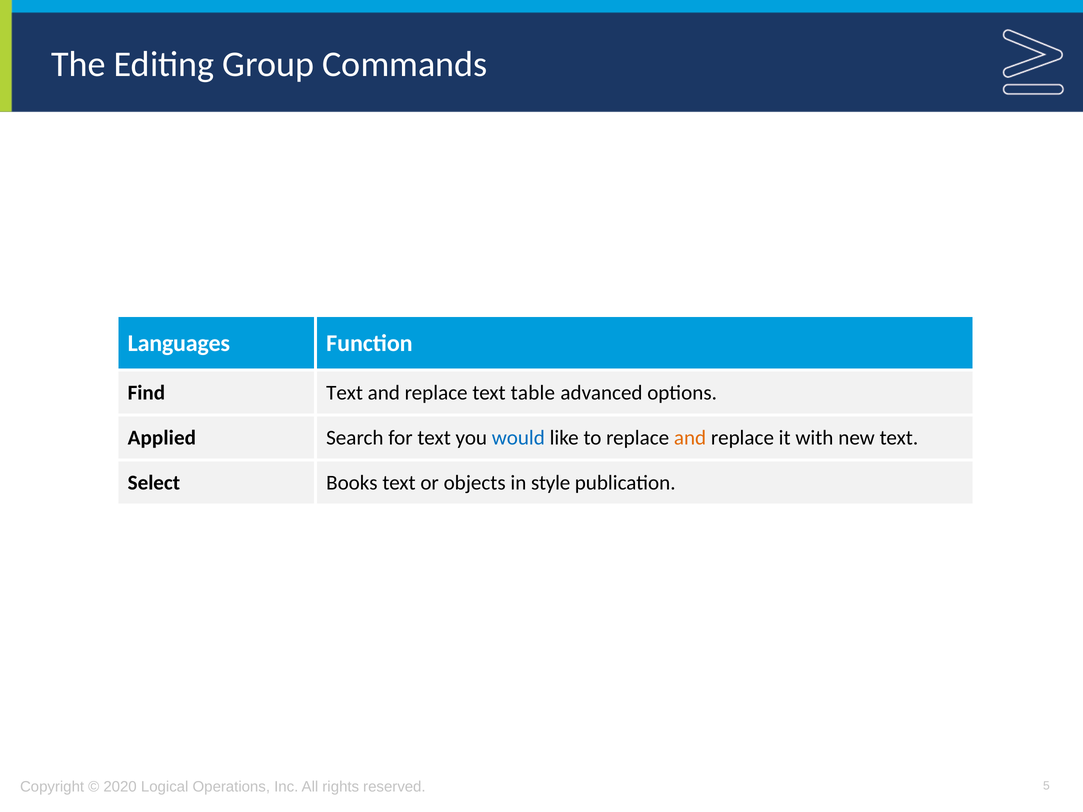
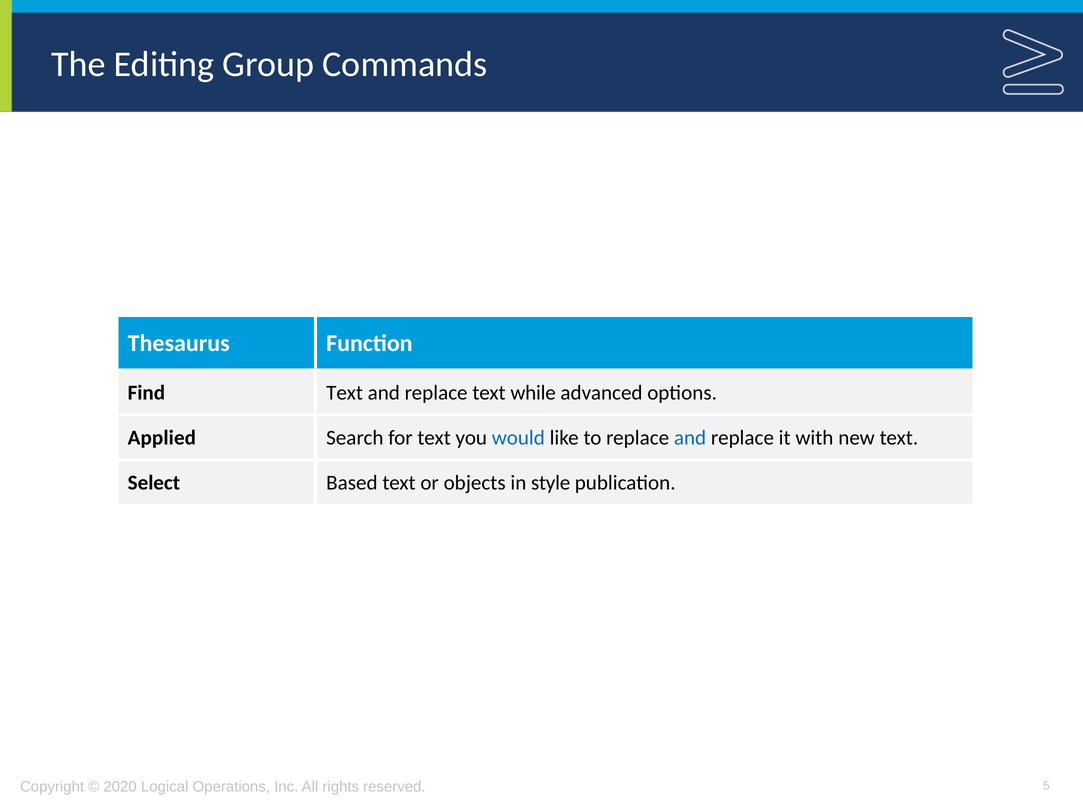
Languages: Languages -> Thesaurus
table: table -> while
and at (690, 438) colour: orange -> blue
Books: Books -> Based
